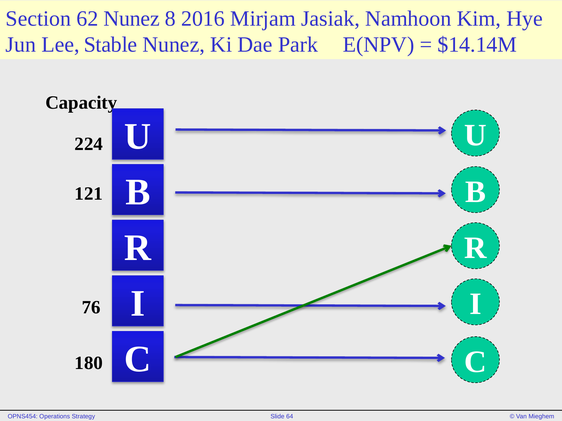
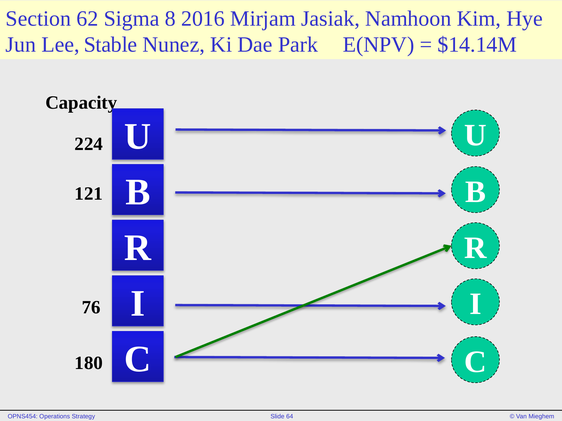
62 Nunez: Nunez -> Sigma
